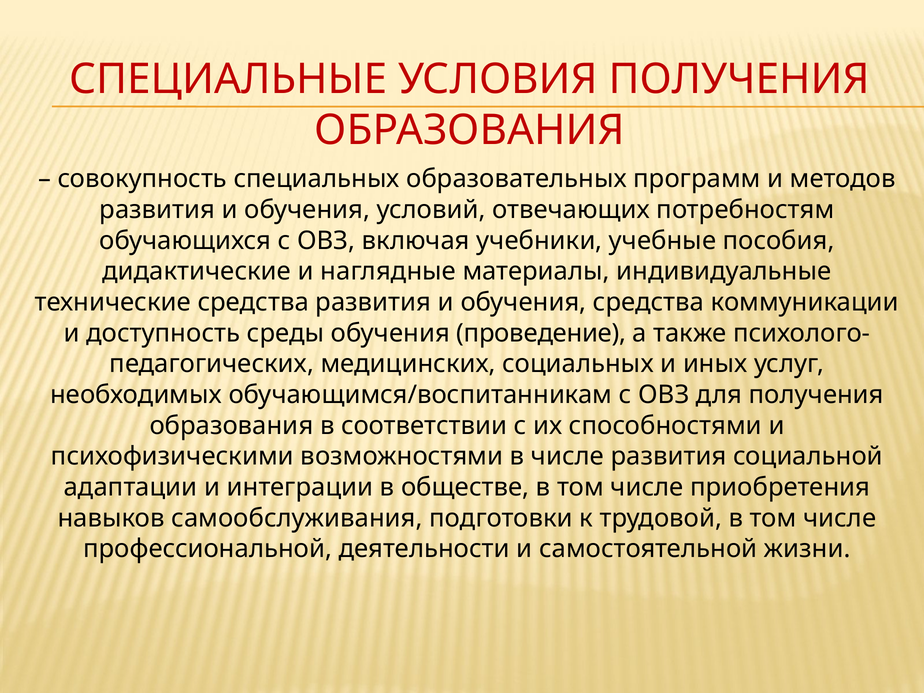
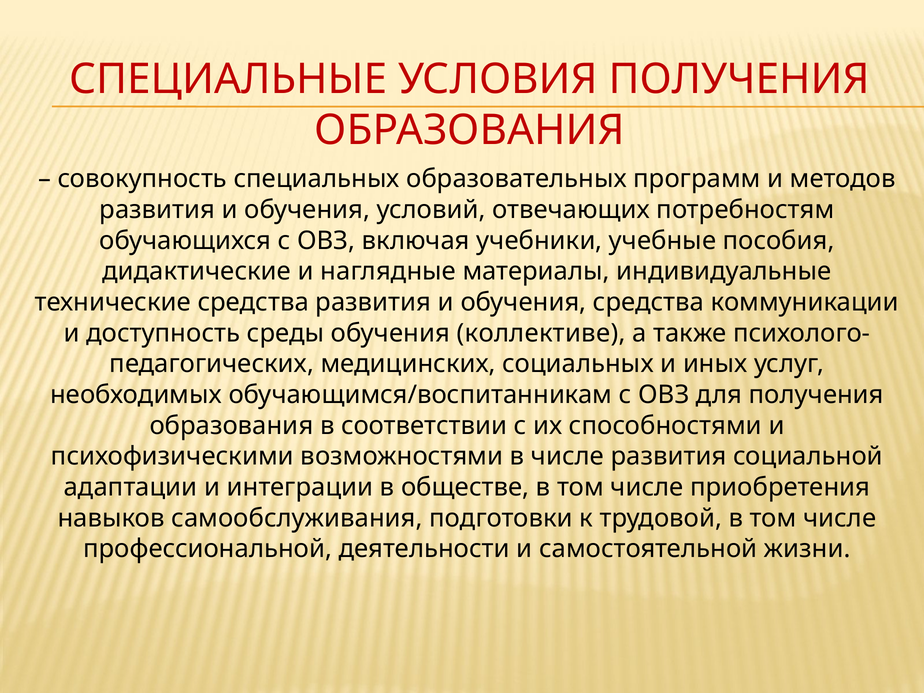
проведение: проведение -> коллективе
